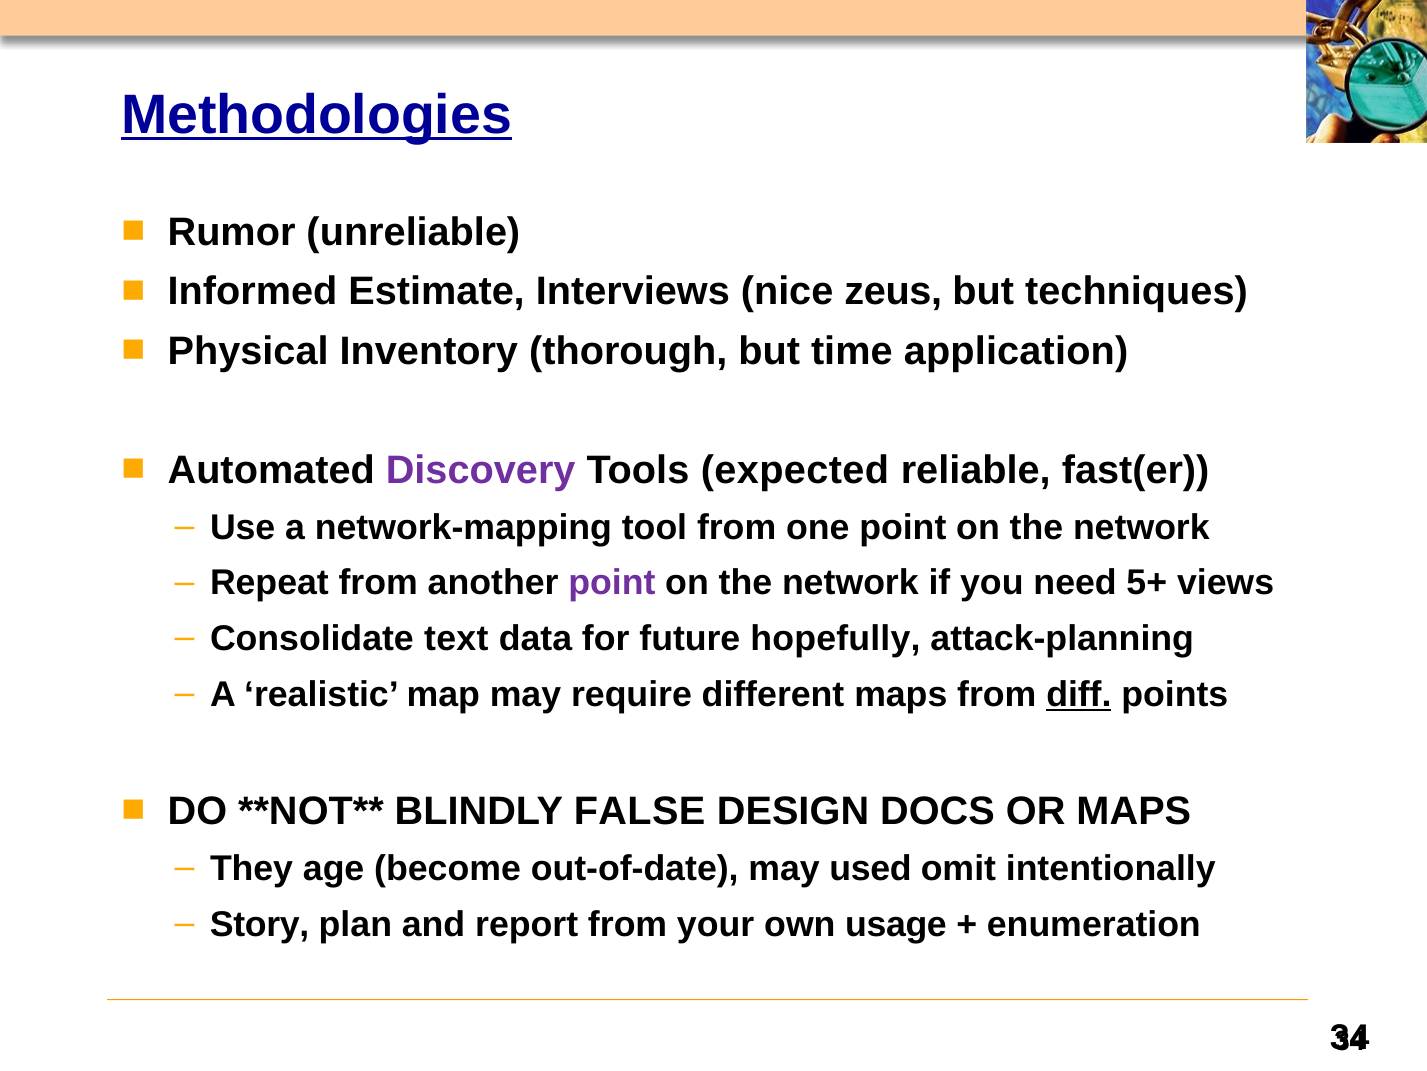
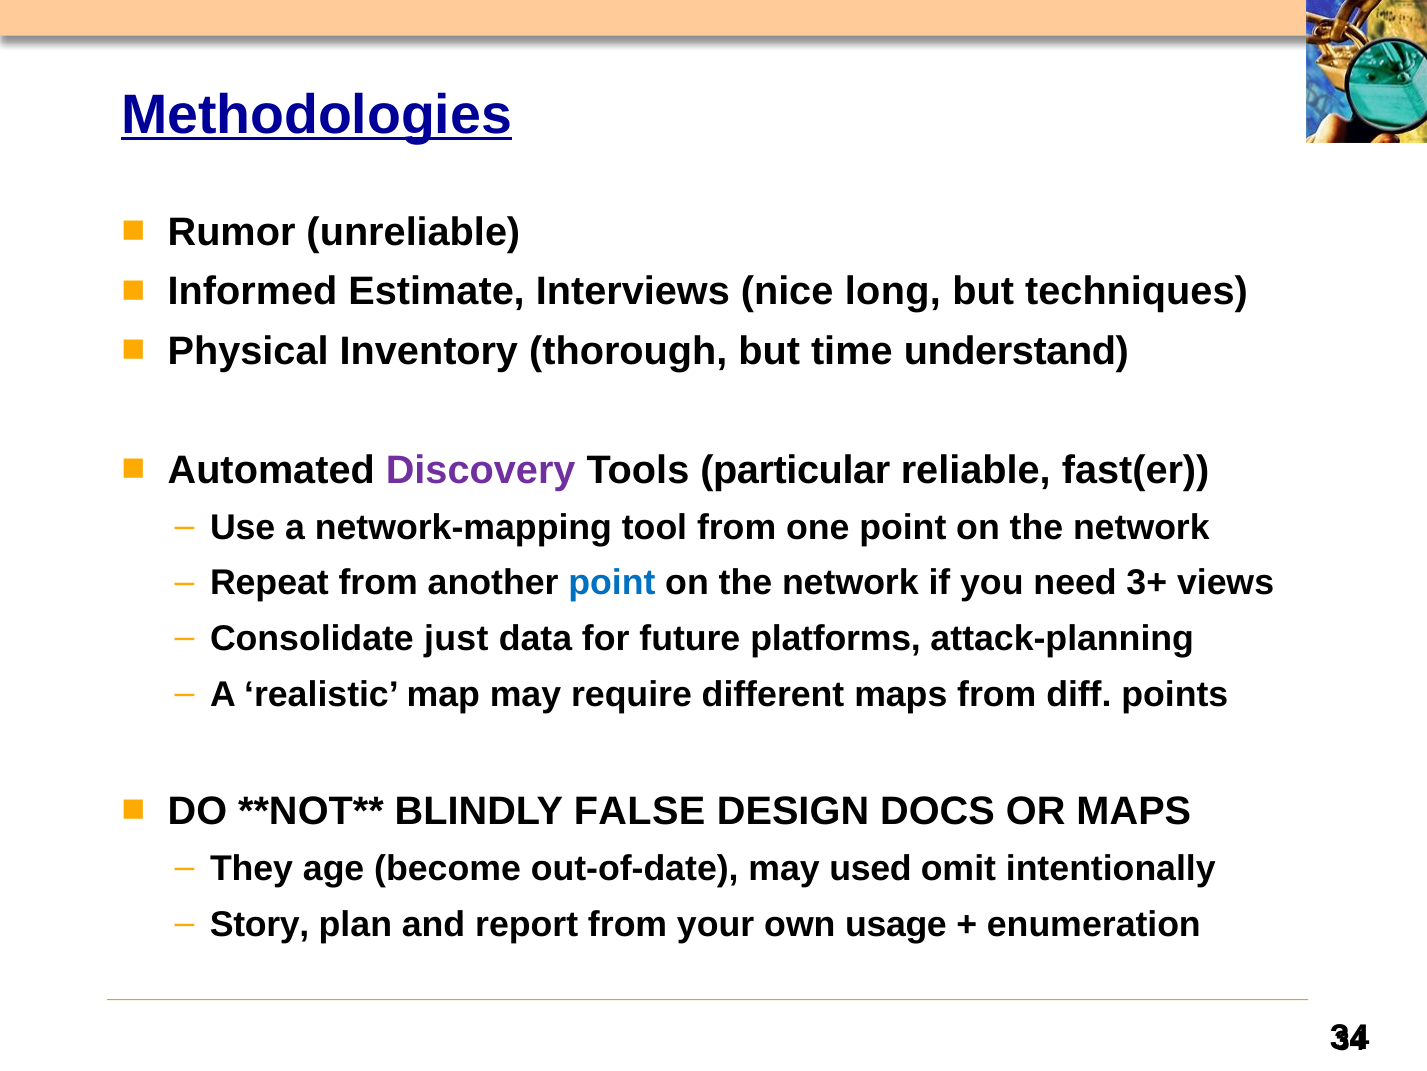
zeus: zeus -> long
application: application -> understand
expected: expected -> particular
point at (612, 583) colour: purple -> blue
5+: 5+ -> 3+
text: text -> just
hopefully: hopefully -> platforms
diff underline: present -> none
